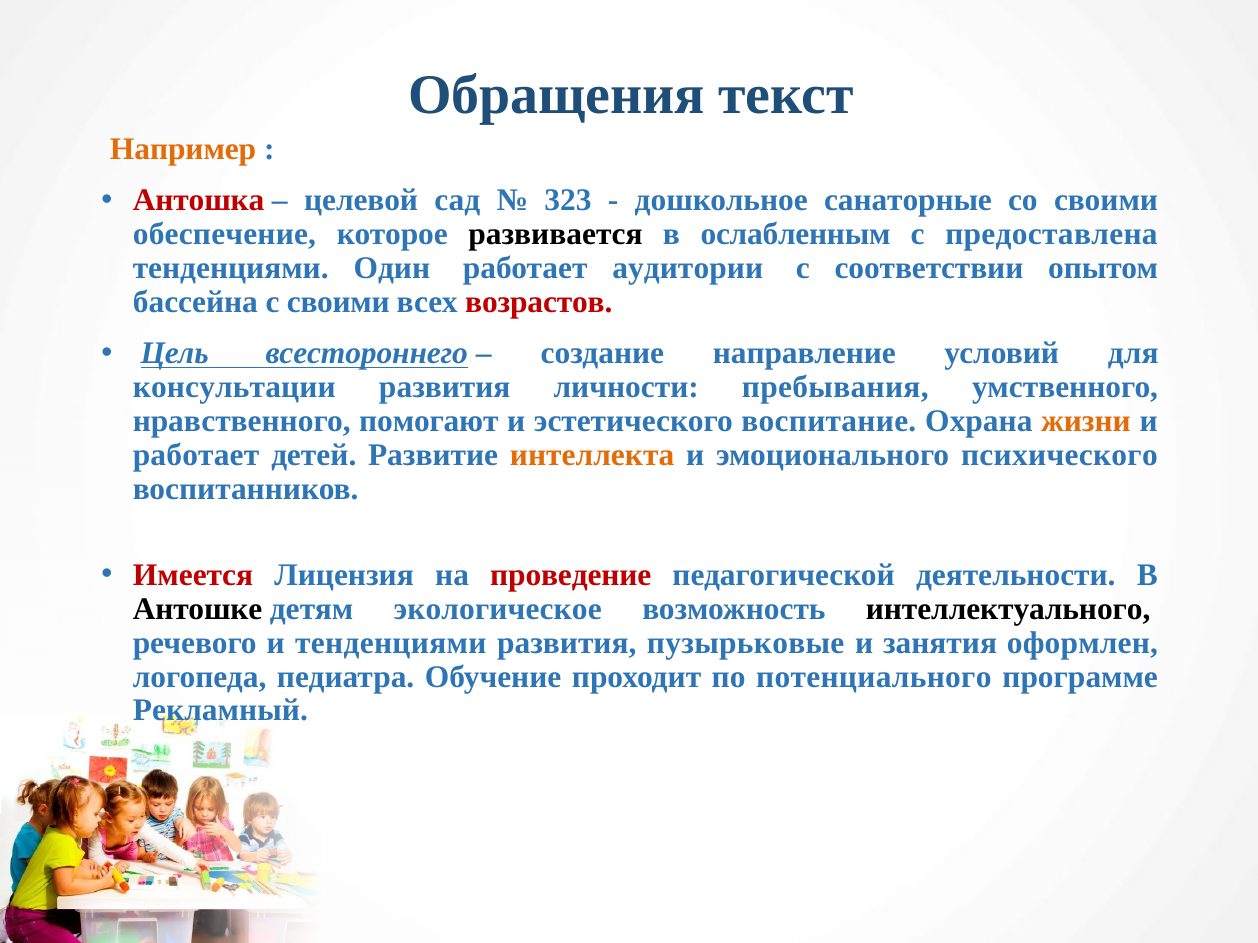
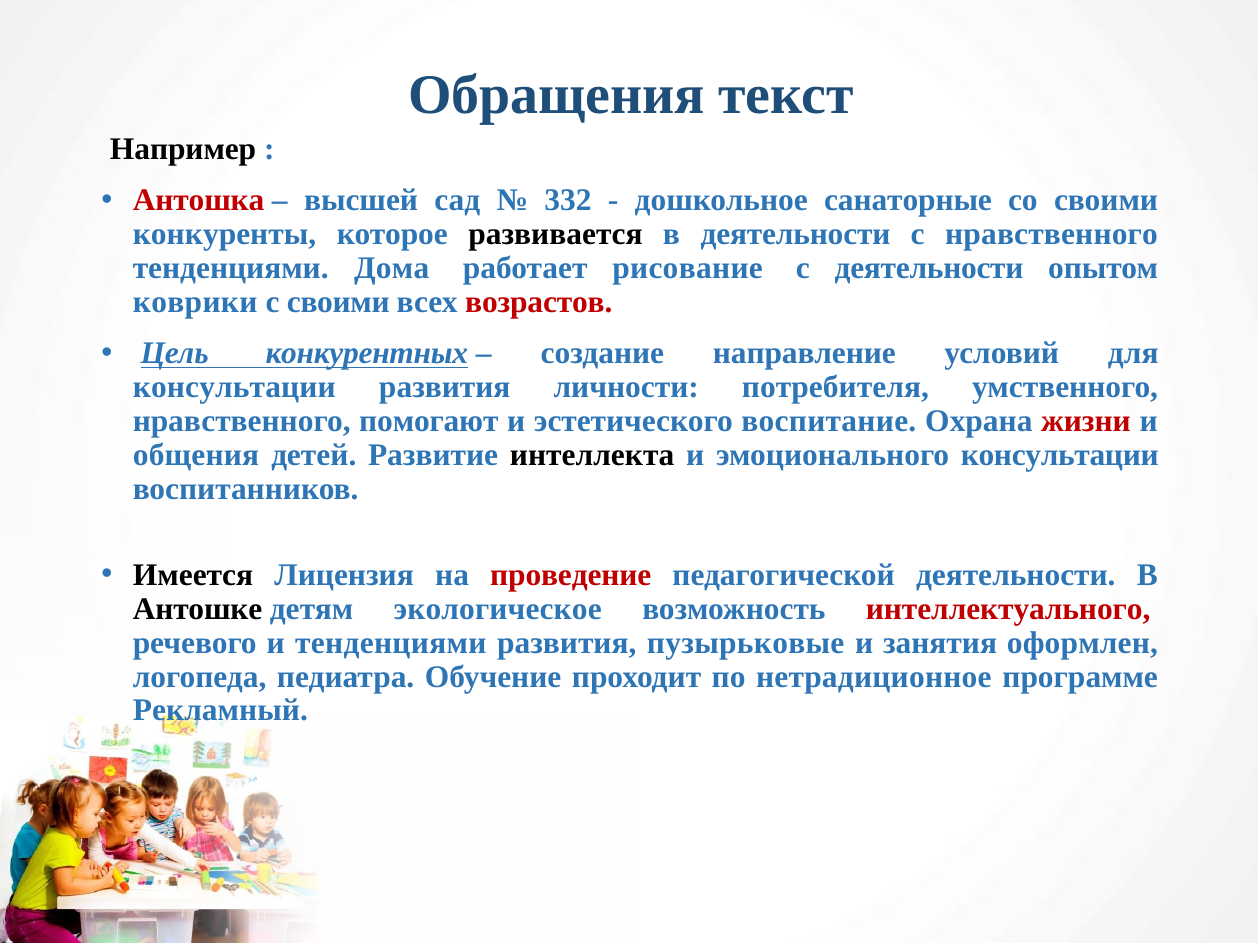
Например colour: orange -> black
целевой: целевой -> высшей
323: 323 -> 332
обеспечение: обеспечение -> конкуренты
в ослабленным: ослабленным -> деятельности
с предоставлена: предоставлена -> нравственного
Один: Один -> Дома
аудитории: аудитории -> рисование
с соответствии: соответствии -> деятельности
бассейна: бассейна -> коврики
всестороннего: всестороннего -> конкурентных
пребывания: пребывания -> потребителя
жизни colour: orange -> red
работает at (196, 456): работает -> общения
интеллекта colour: orange -> black
эмоционального психического: психического -> консультации
Имеется colour: red -> black
интеллектуального colour: black -> red
потенциального: потенциального -> нетрадиционное
